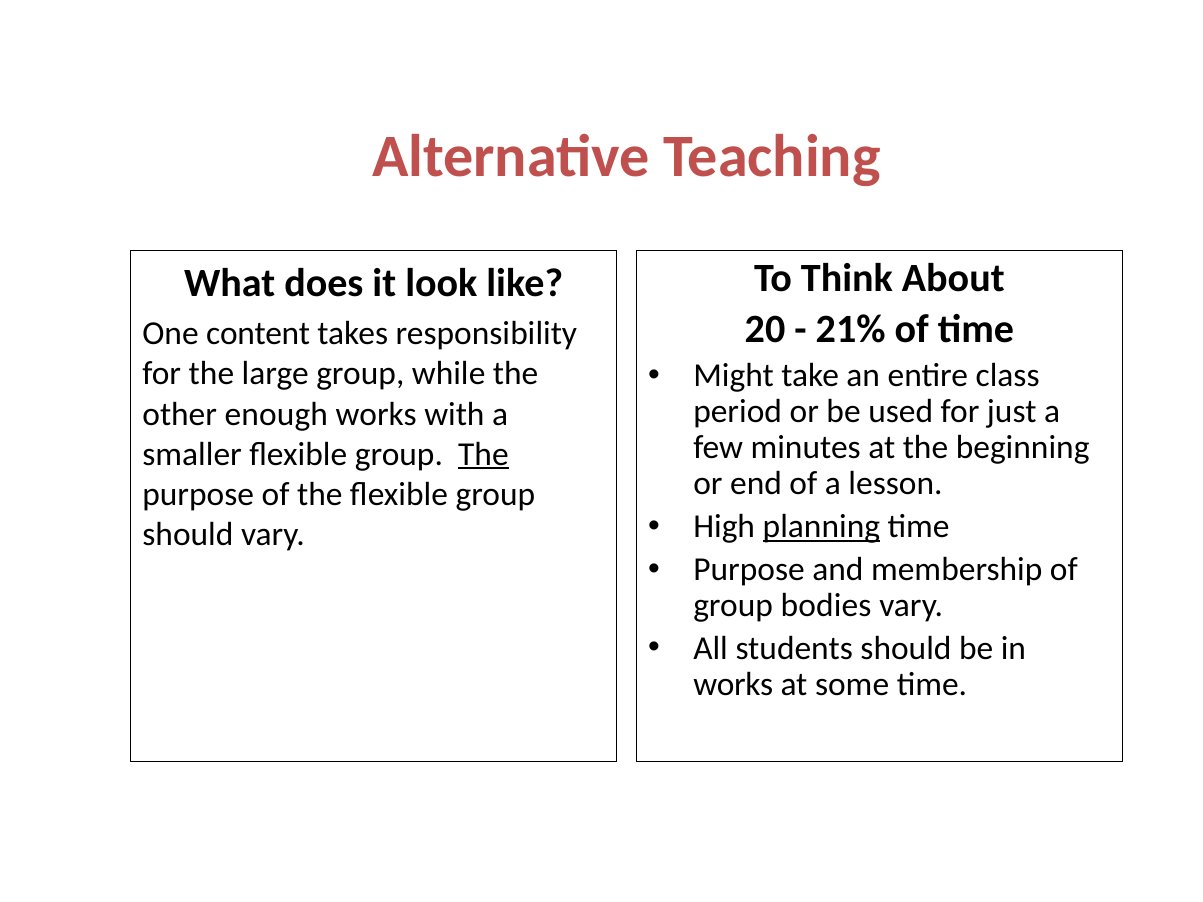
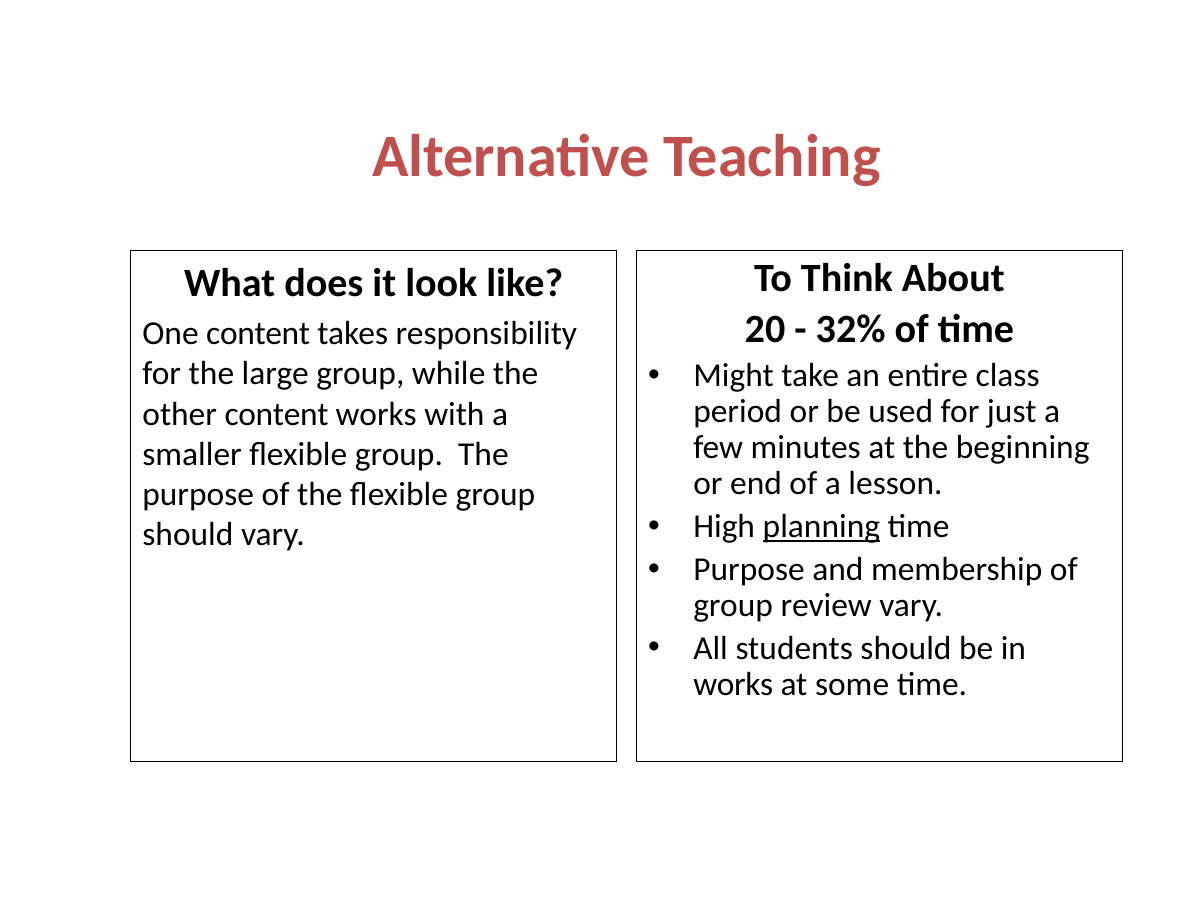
21%: 21% -> 32%
other enough: enough -> content
The at (483, 454) underline: present -> none
bodies: bodies -> review
